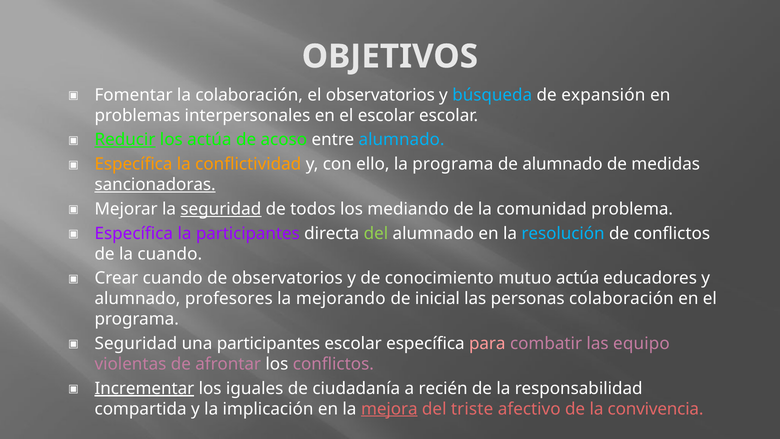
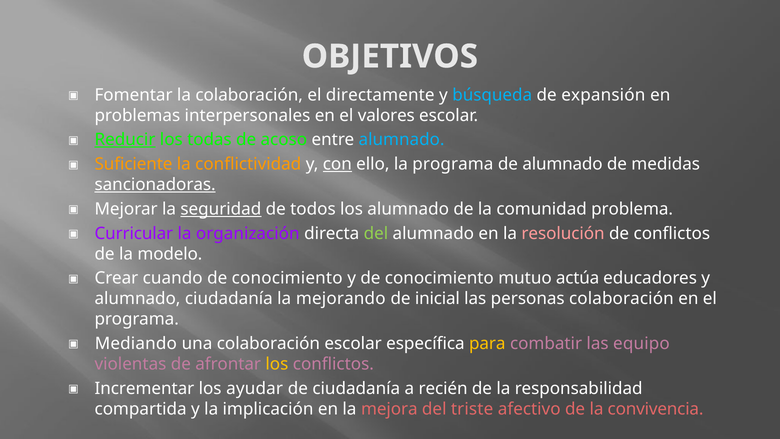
el observatorios: observatorios -> directamente
el escolar: escolar -> valores
los actúa: actúa -> todas
Específica at (134, 164): Específica -> Suficiente
con underline: none -> present
los mediando: mediando -> alumnado
Específica at (134, 233): Específica -> Curricular
la participantes: participantes -> organización
resolución colour: light blue -> pink
la cuando: cuando -> modelo
observatorios at (287, 278): observatorios -> conocimiento
alumnado profesores: profesores -> ciudadanía
Seguridad at (136, 343): Seguridad -> Mediando
una participantes: participantes -> colaboración
para colour: pink -> yellow
los at (277, 364) colour: white -> yellow
Incrementar underline: present -> none
iguales: iguales -> ayudar
mejora underline: present -> none
